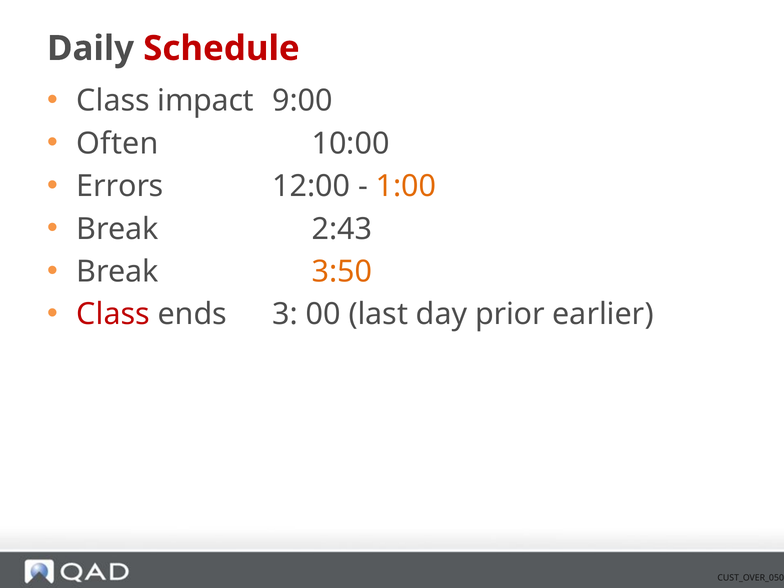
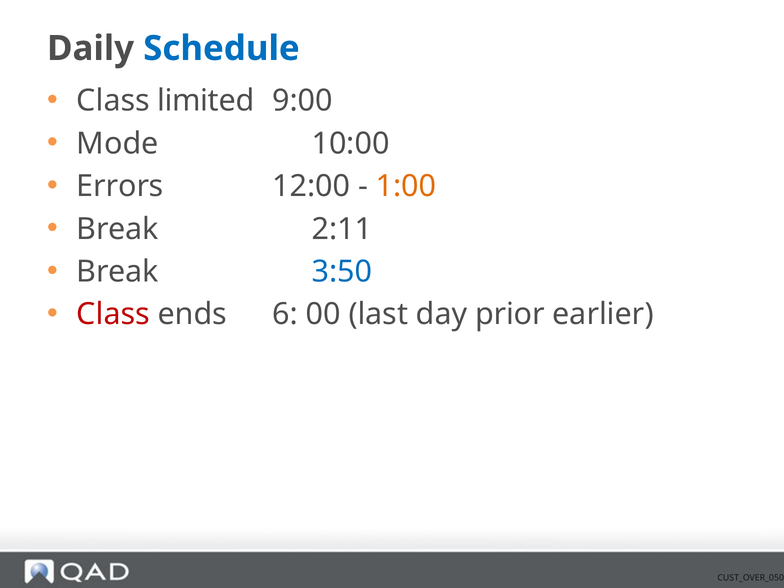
Schedule colour: red -> blue
impact: impact -> limited
Often: Often -> Mode
2:43: 2:43 -> 2:11
3:50 colour: orange -> blue
3: 3 -> 6
